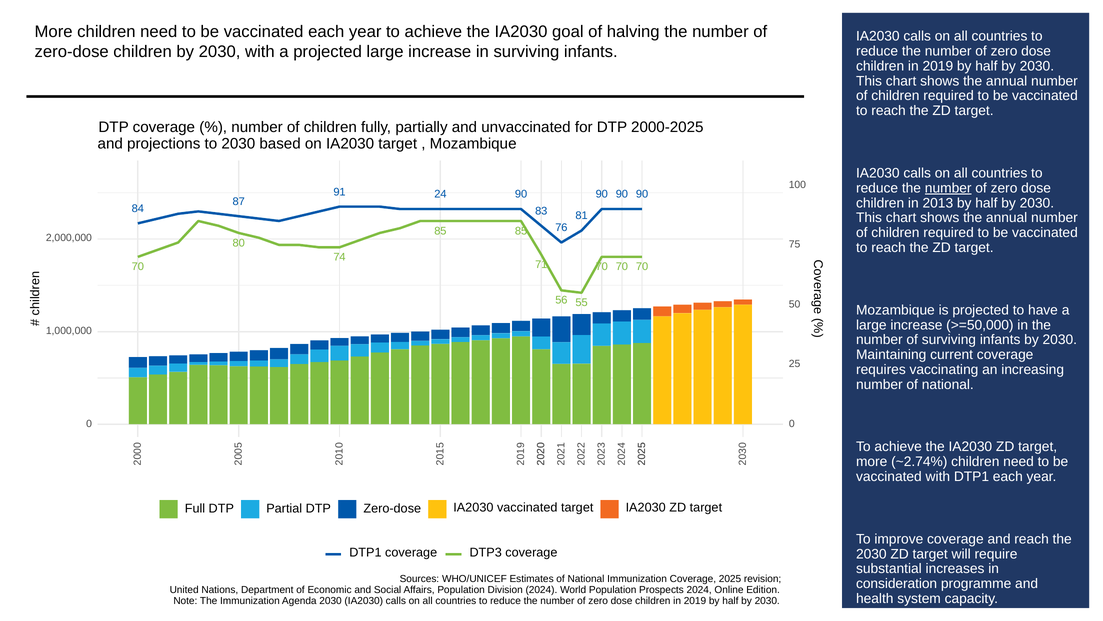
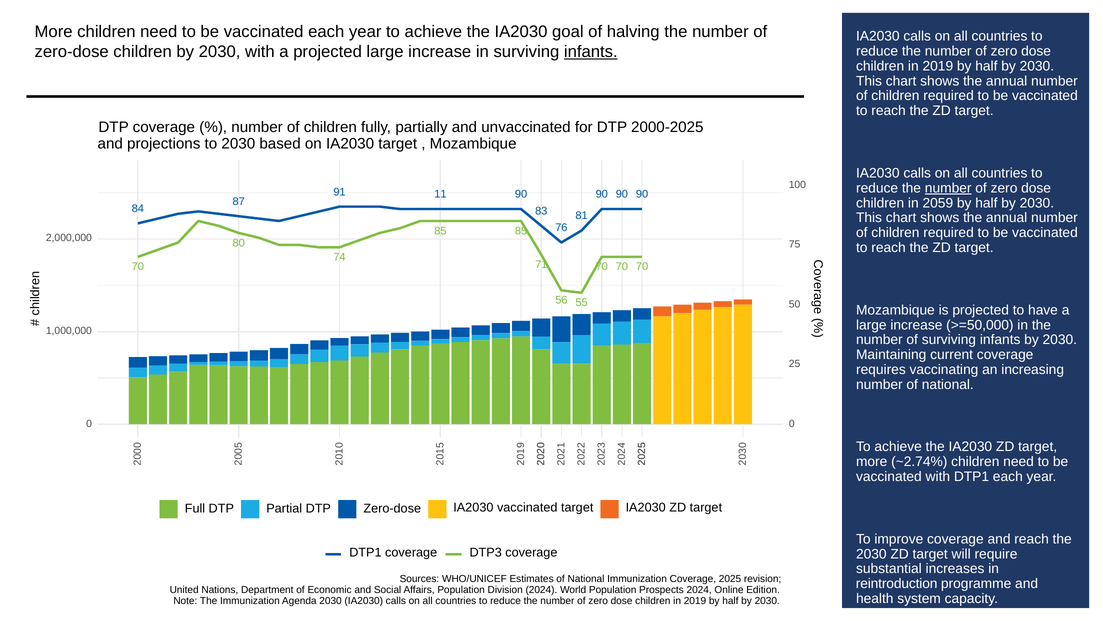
infants at (591, 52) underline: none -> present
24: 24 -> 11
2013: 2013 -> 2059
consideration: consideration -> reintroduction
